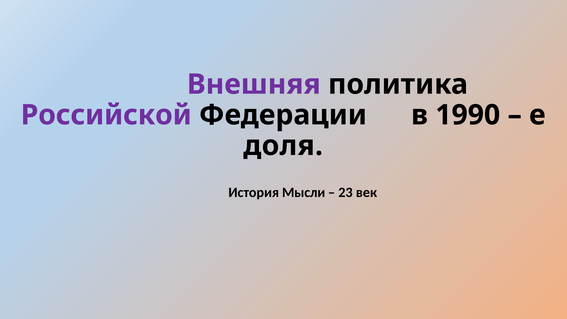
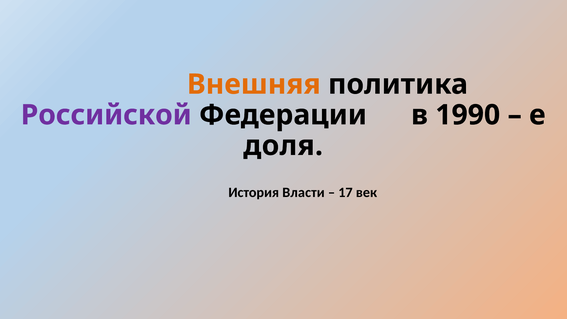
Внешняя colour: purple -> orange
Мысли: Мысли -> Власти
23: 23 -> 17
